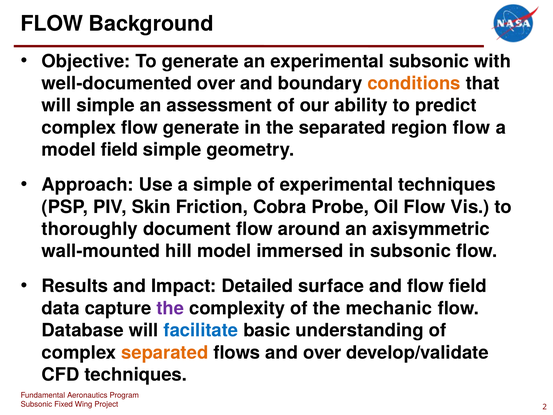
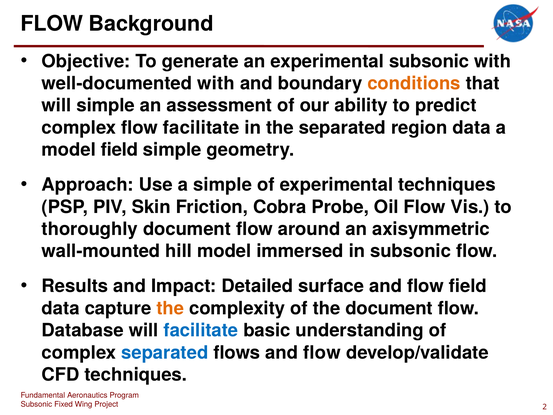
well-documented over: over -> with
flow generate: generate -> facilitate
region flow: flow -> data
the at (170, 308) colour: purple -> orange
the mechanic: mechanic -> document
separated at (165, 352) colour: orange -> blue
flows and over: over -> flow
